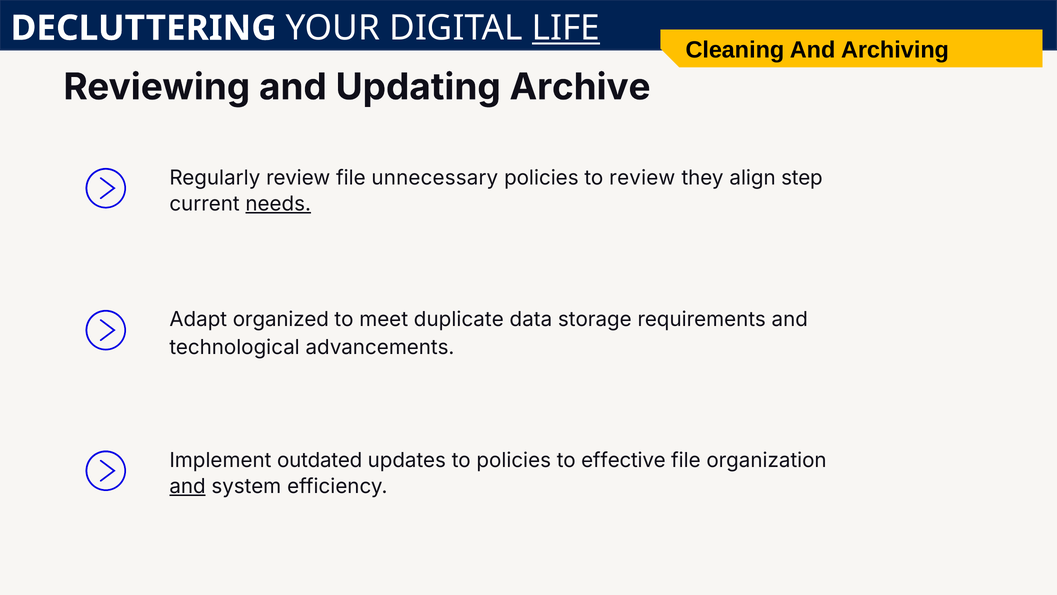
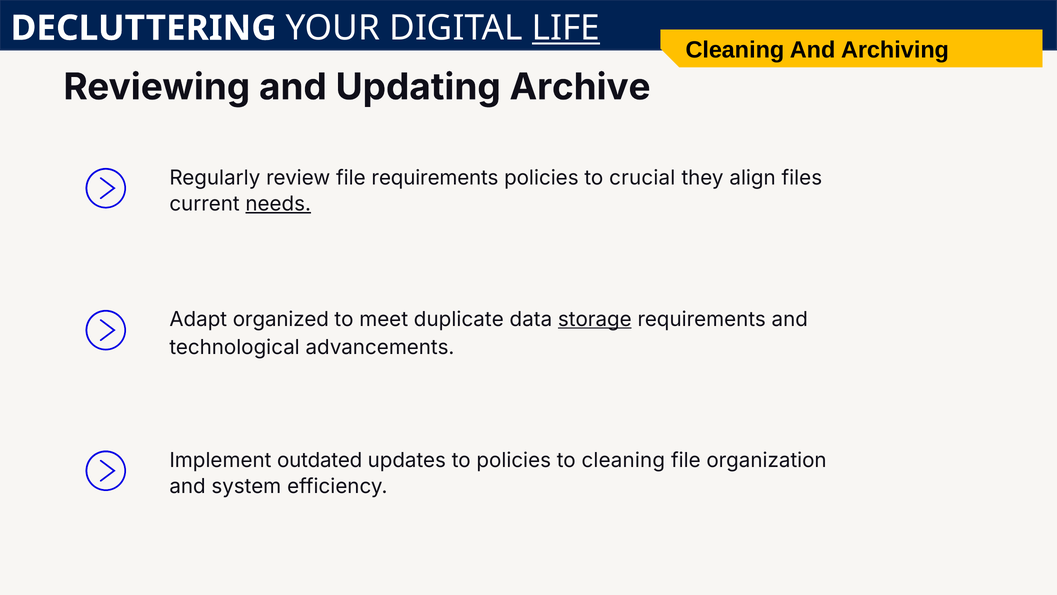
file unnecessary: unnecessary -> requirements
to review: review -> crucial
step: step -> files
storage underline: none -> present
to effective: effective -> cleaning
and at (188, 486) underline: present -> none
